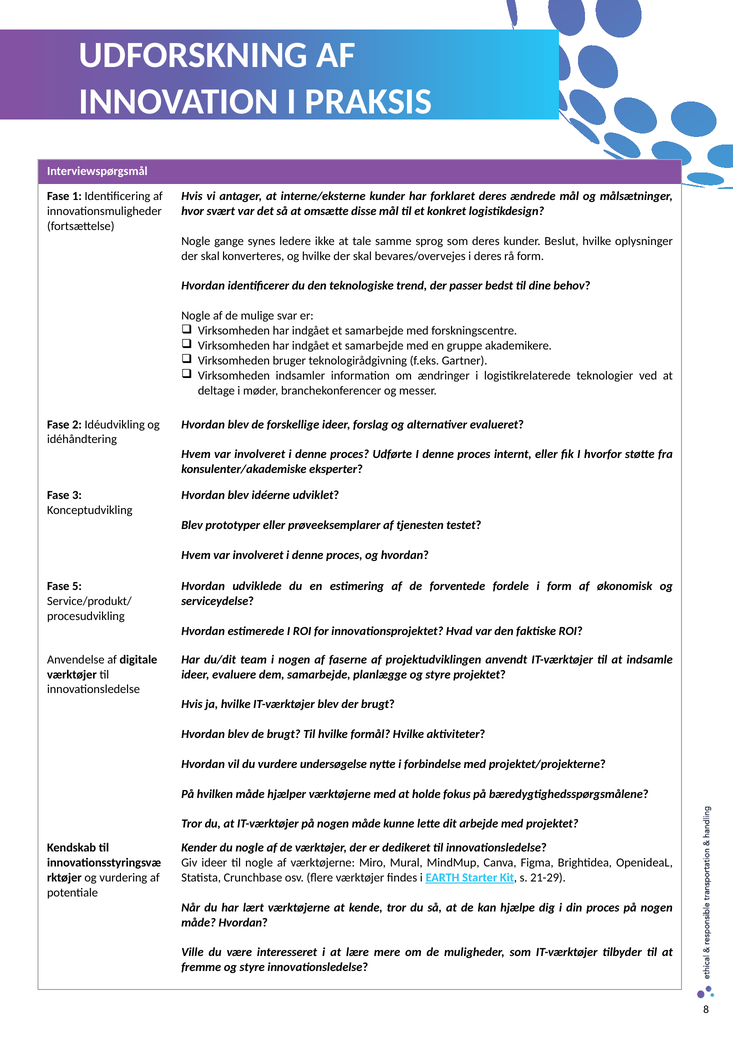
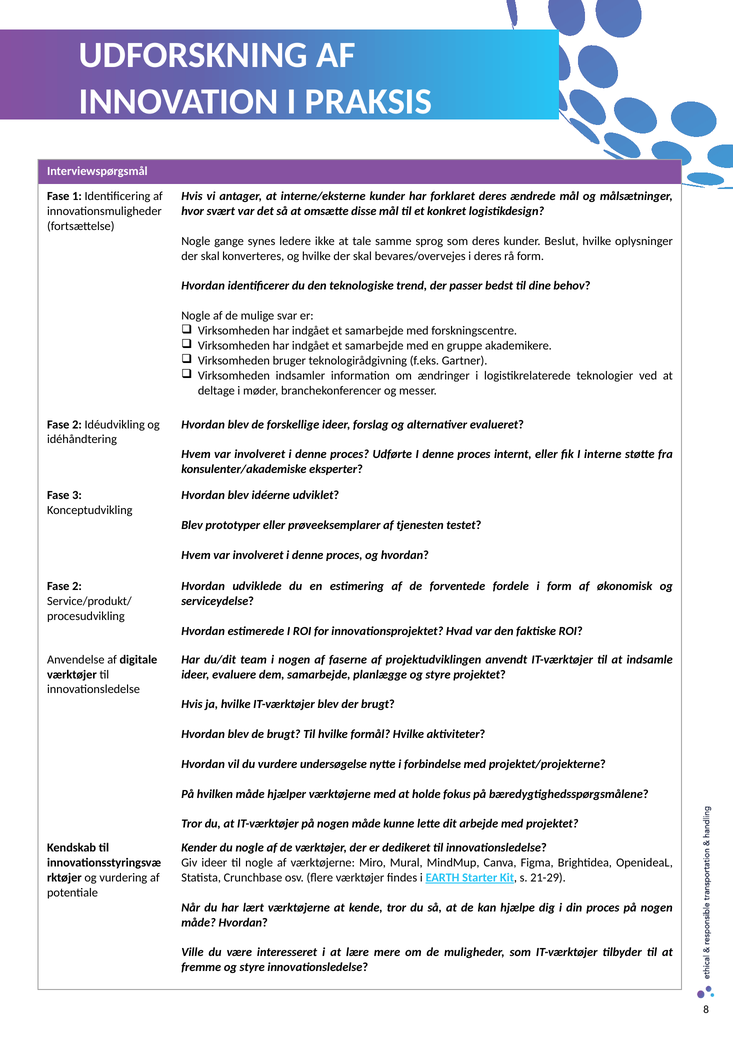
hvorfor: hvorfor -> interne
5 at (77, 586): 5 -> 2
